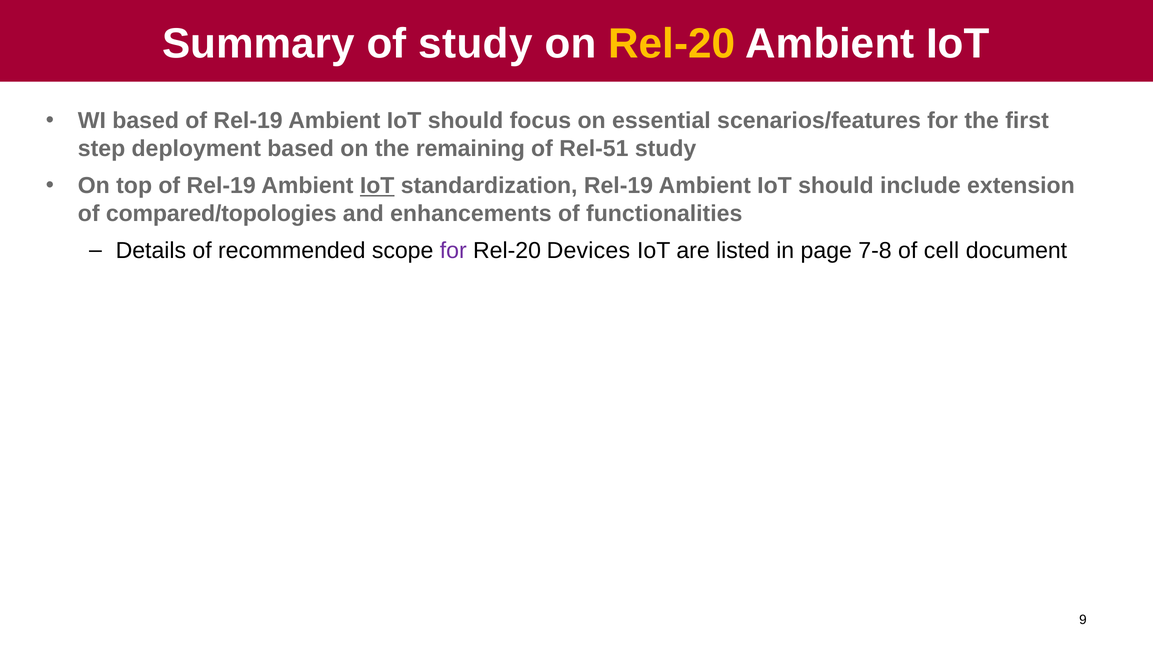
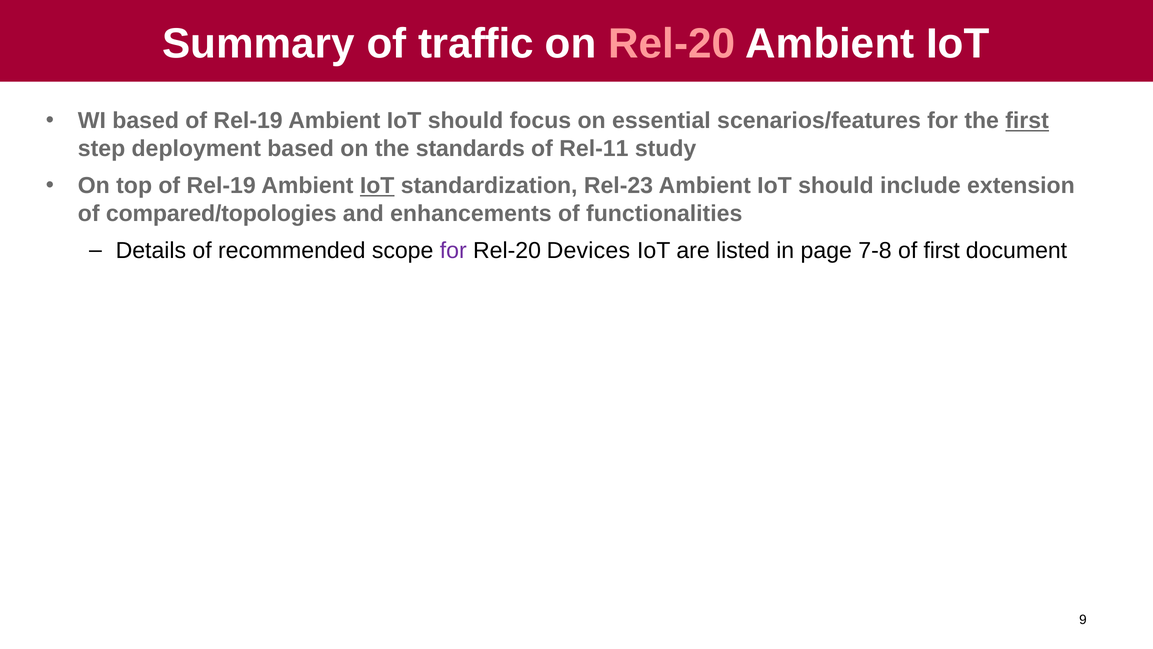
of study: study -> traffic
Rel-20 at (672, 44) colour: yellow -> pink
first at (1027, 121) underline: none -> present
remaining: remaining -> standards
Rel-51: Rel-51 -> Rel-11
standardization Rel-19: Rel-19 -> Rel-23
of cell: cell -> first
